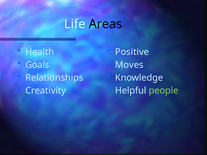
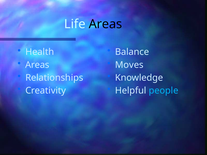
Positive: Positive -> Balance
Goals at (37, 65): Goals -> Areas
people colour: light green -> light blue
